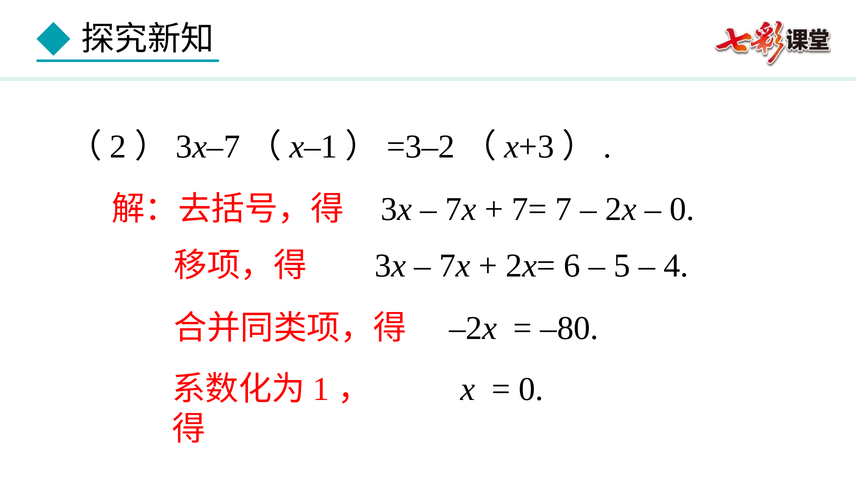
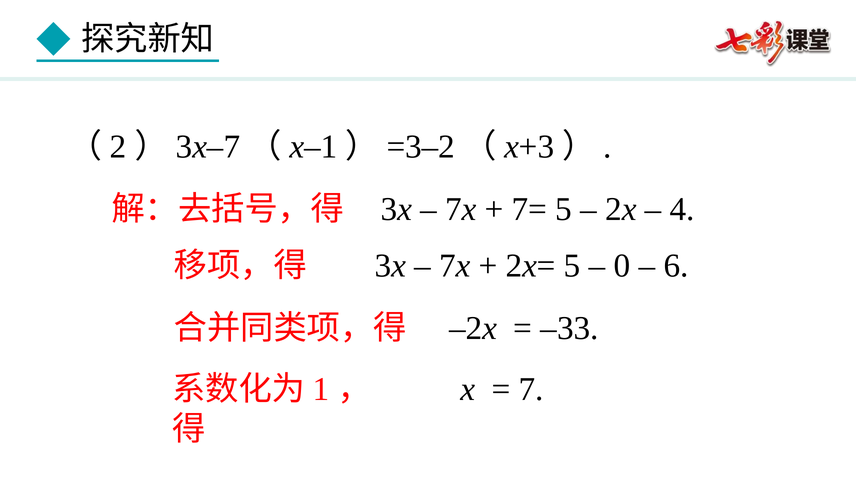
7= 7: 7 -> 5
0 at (682, 209): 0 -> 4
2x= 6: 6 -> 5
5: 5 -> 0
4: 4 -> 6
–80: –80 -> –33
0 at (531, 389): 0 -> 7
